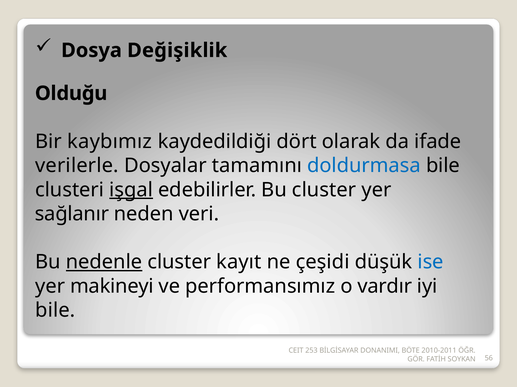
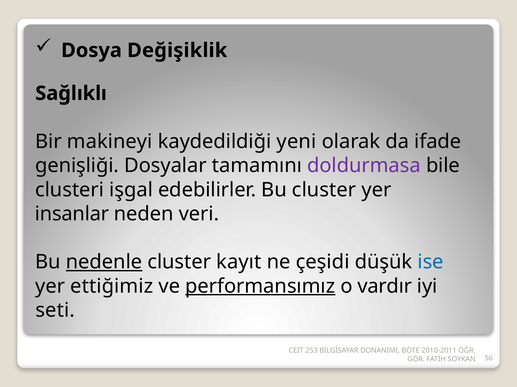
Olduğu: Olduğu -> Sağlıklı
kaybımız: kaybımız -> makineyi
dört: dört -> yeni
verilerle: verilerle -> genişliği
doldurmasa colour: blue -> purple
işgal underline: present -> none
sağlanır: sağlanır -> insanlar
makineyi: makineyi -> ettiğimiz
performansımız underline: none -> present
bile at (55, 311): bile -> seti
